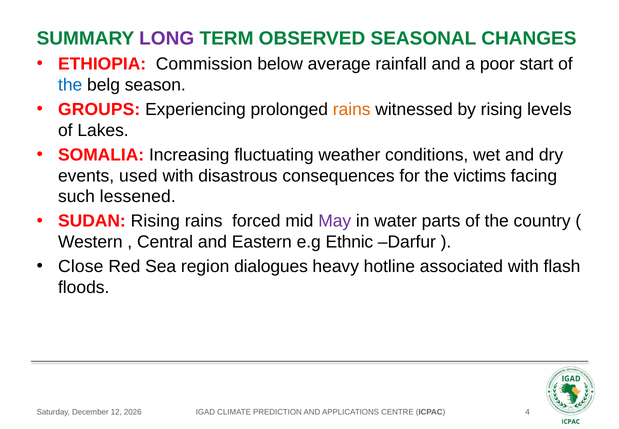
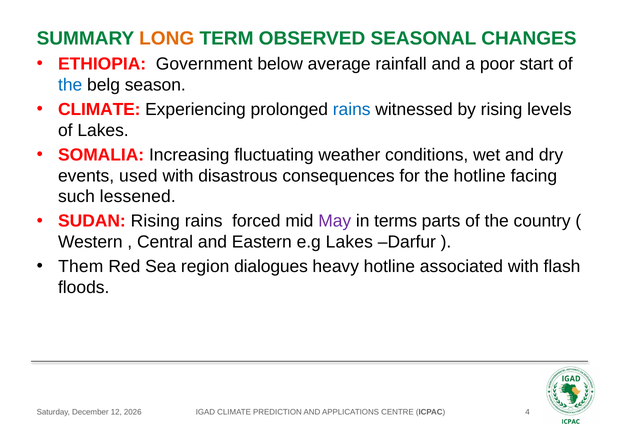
LONG colour: purple -> orange
Commission: Commission -> Government
GROUPS at (99, 109): GROUPS -> CLIMATE
rains at (352, 109) colour: orange -> blue
the victims: victims -> hotline
water: water -> terms
e.g Ethnic: Ethnic -> Lakes
Close: Close -> Them
